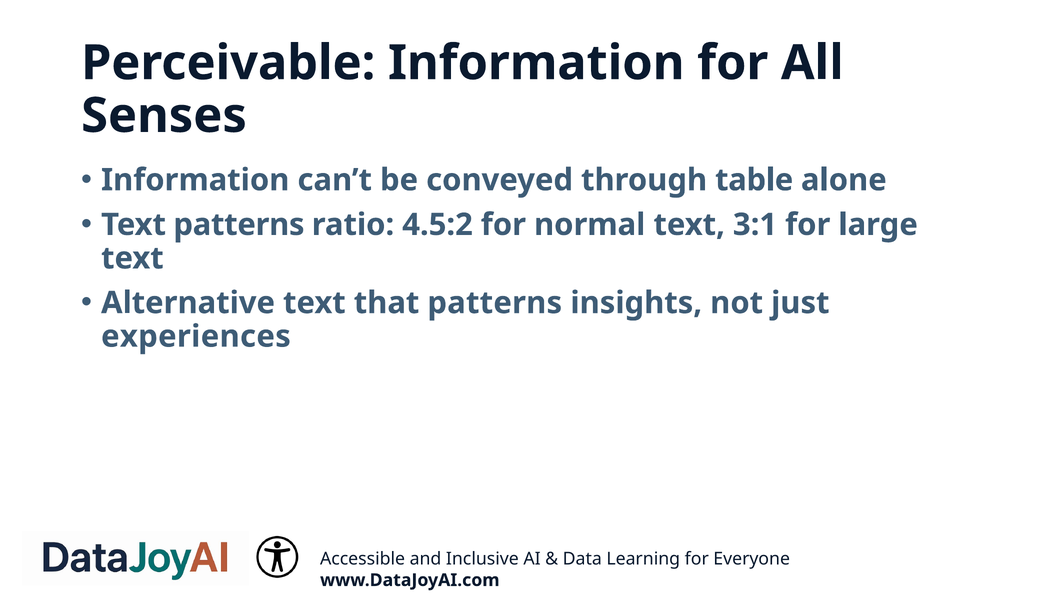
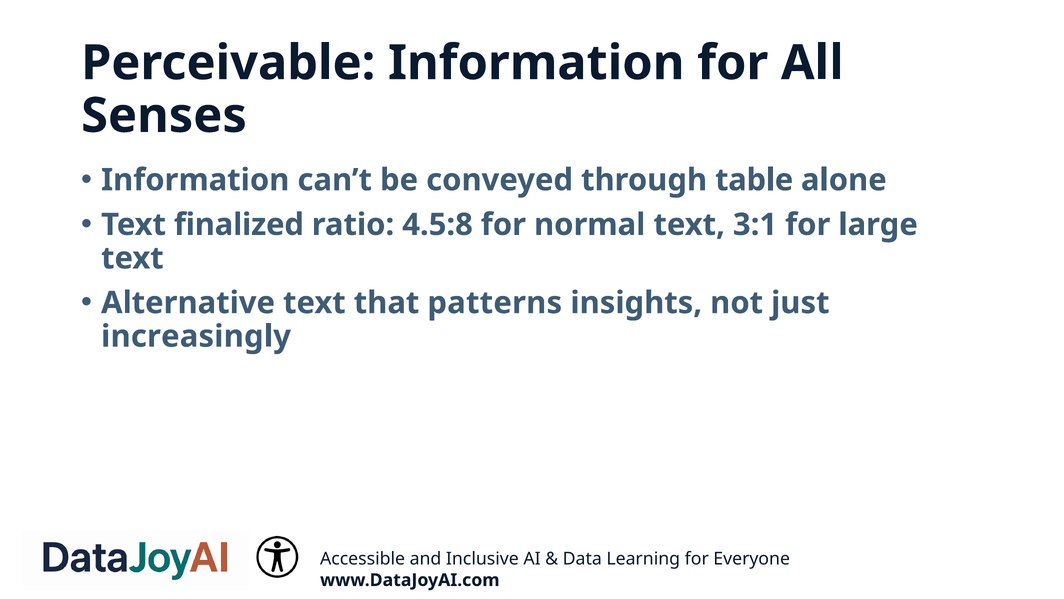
Text patterns: patterns -> finalized
4.5:2: 4.5:2 -> 4.5:8
experiences: experiences -> increasingly
